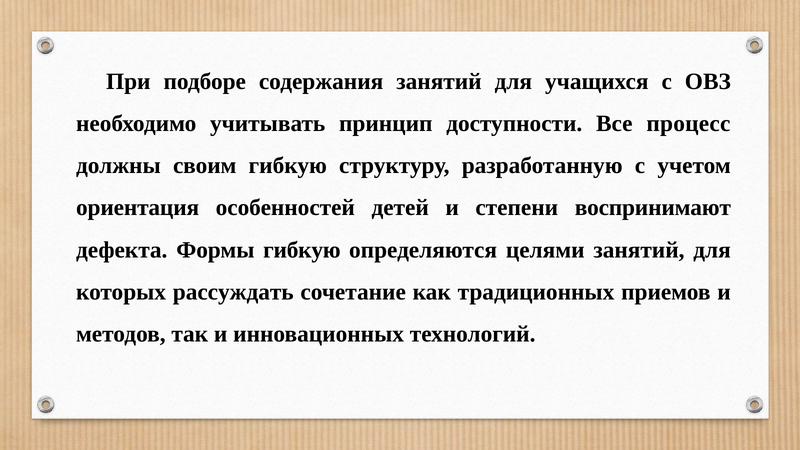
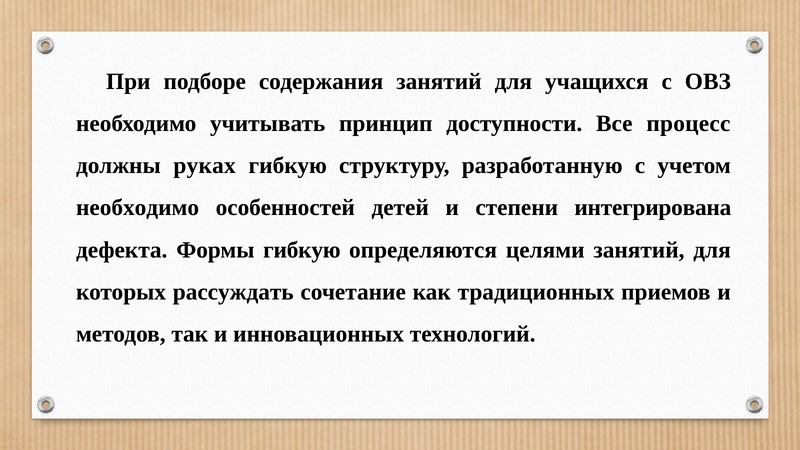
своим: своим -> руках
ориентация at (138, 208): ориентация -> необходимо
воспринимают: воспринимают -> интегрирована
